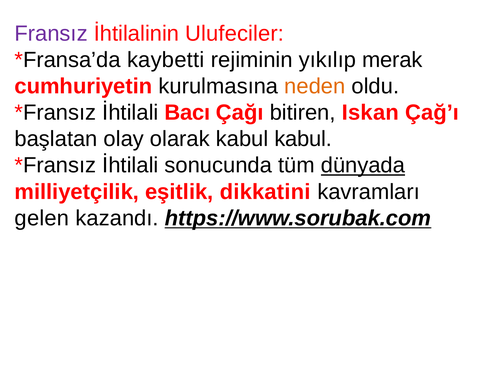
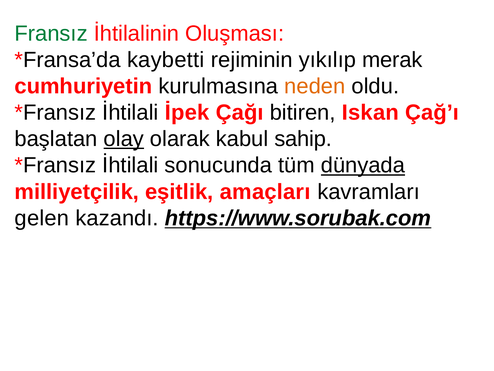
Fransız colour: purple -> green
Ulufeciler: Ulufeciler -> Oluşması
Bacı: Bacı -> İpek
olay underline: none -> present
kabul kabul: kabul -> sahip
dikkatini: dikkatini -> amaçları
